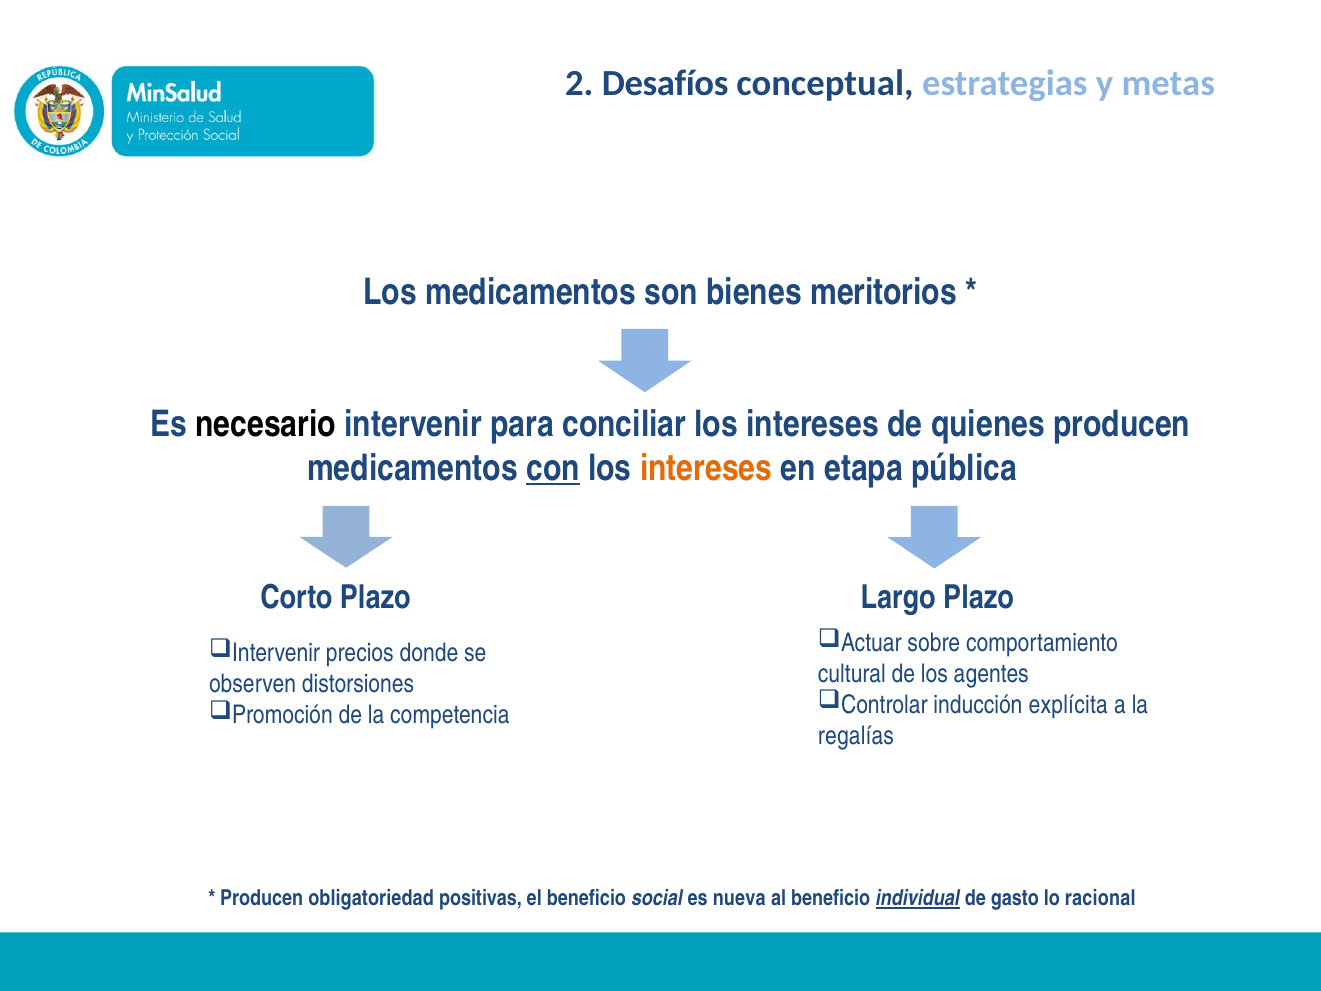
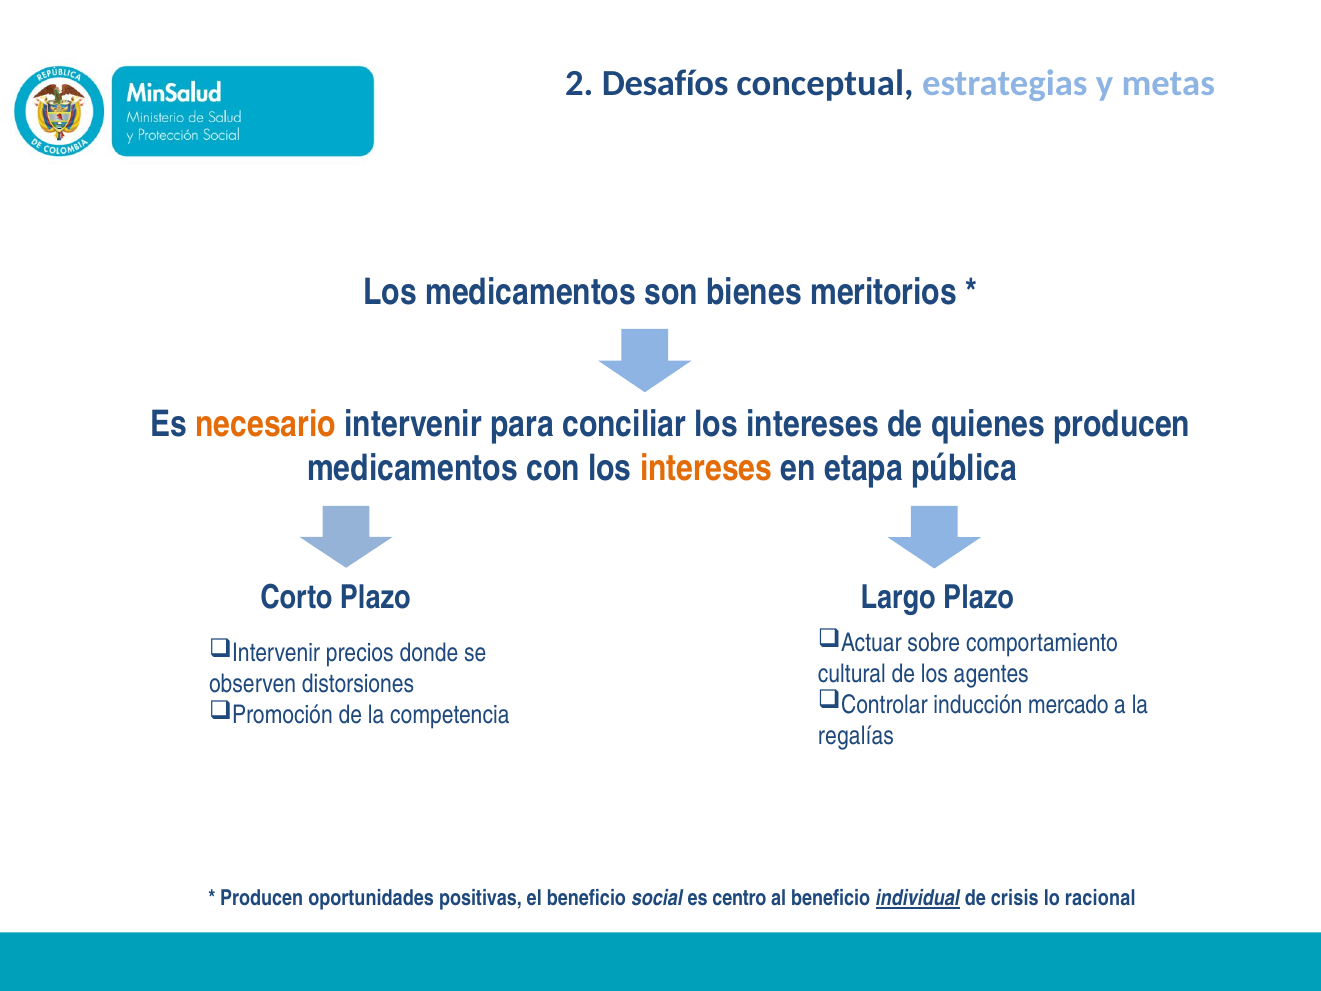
necesario colour: black -> orange
con underline: present -> none
explícita: explícita -> mercado
obligatoriedad: obligatoriedad -> oportunidades
nueva: nueva -> centro
gasto: gasto -> crisis
